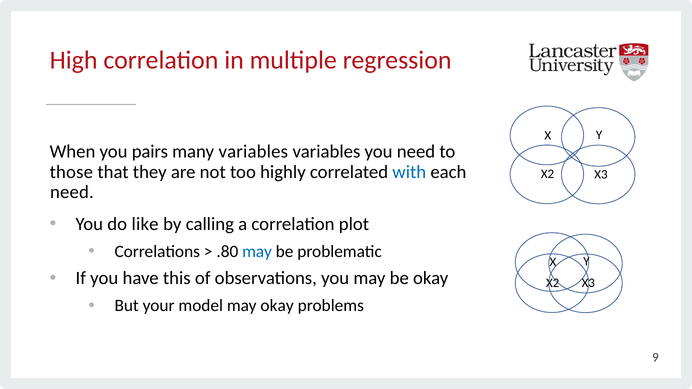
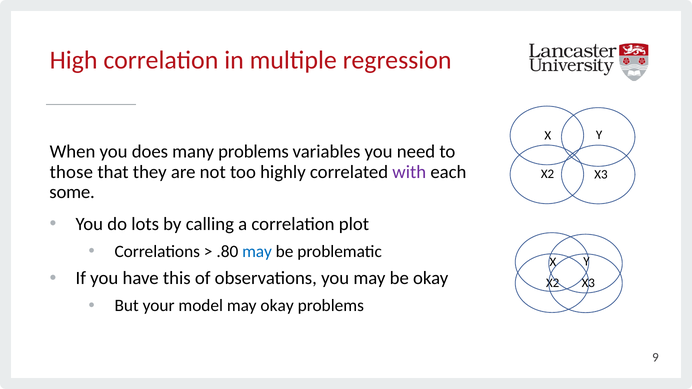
pairs: pairs -> does
many variables: variables -> problems
with colour: blue -> purple
need at (72, 192): need -> some
like: like -> lots
